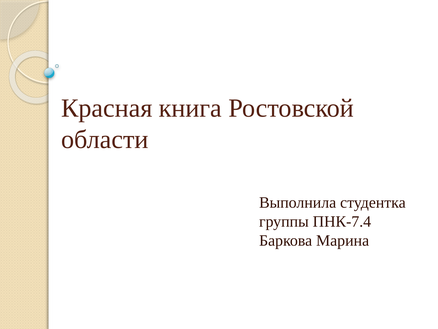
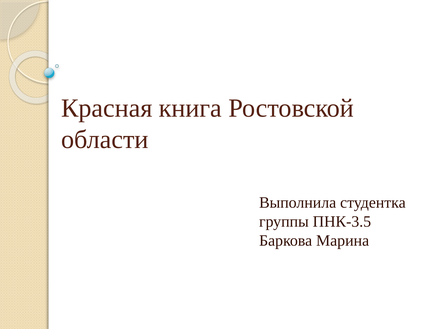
ПНК-7.4: ПНК-7.4 -> ПНК-3.5
